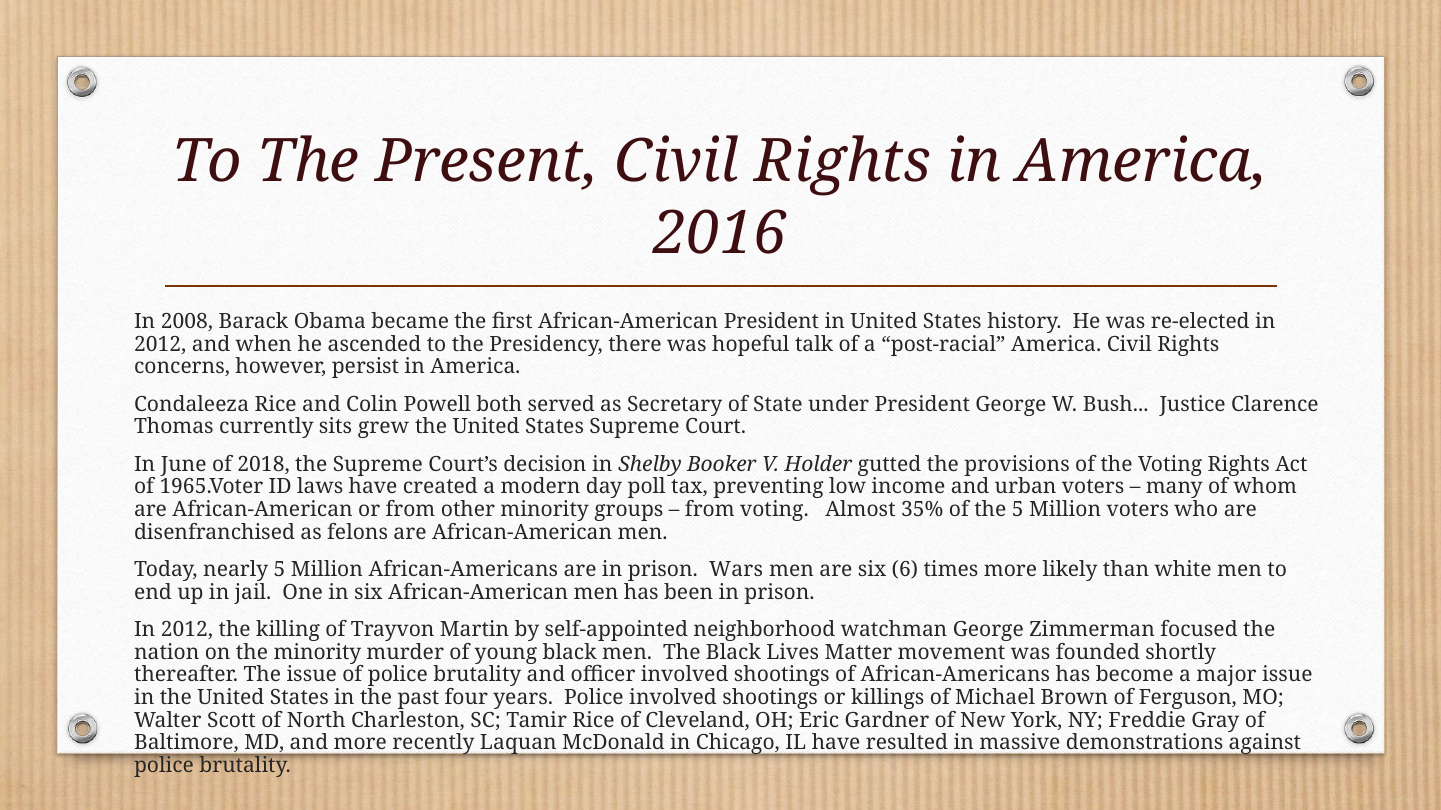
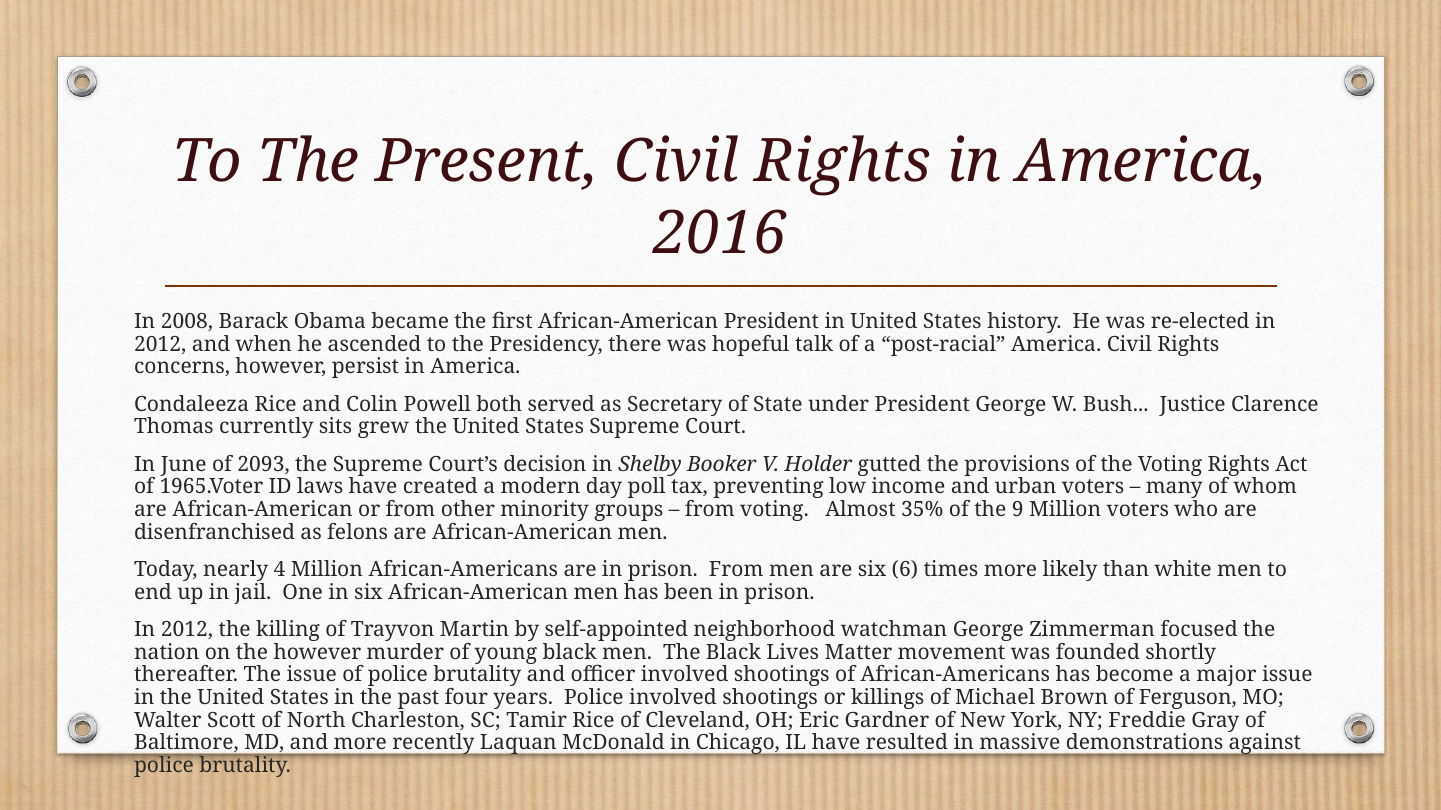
2018: 2018 -> 2093
the 5: 5 -> 9
nearly 5: 5 -> 4
prison Wars: Wars -> From
the minority: minority -> however
